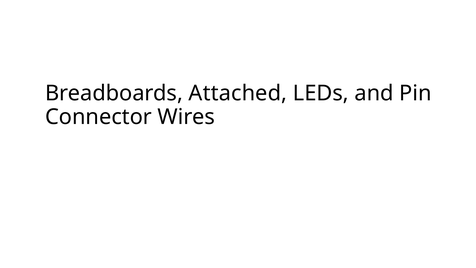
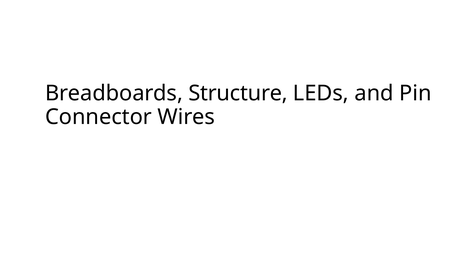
Attached: Attached -> Structure
